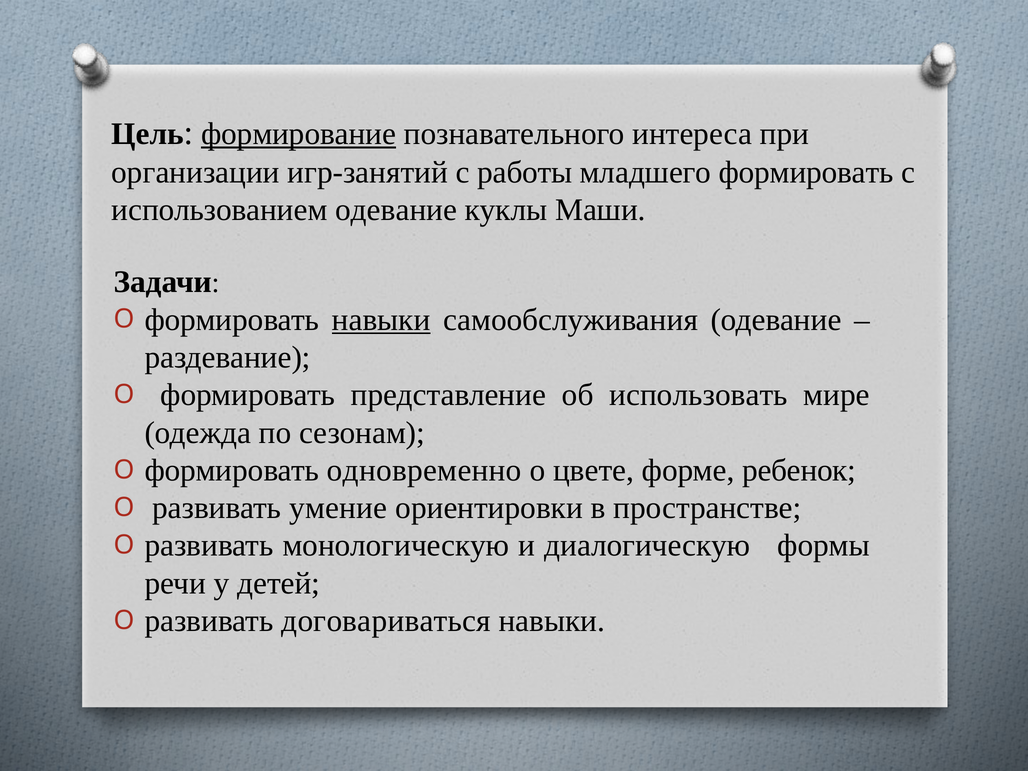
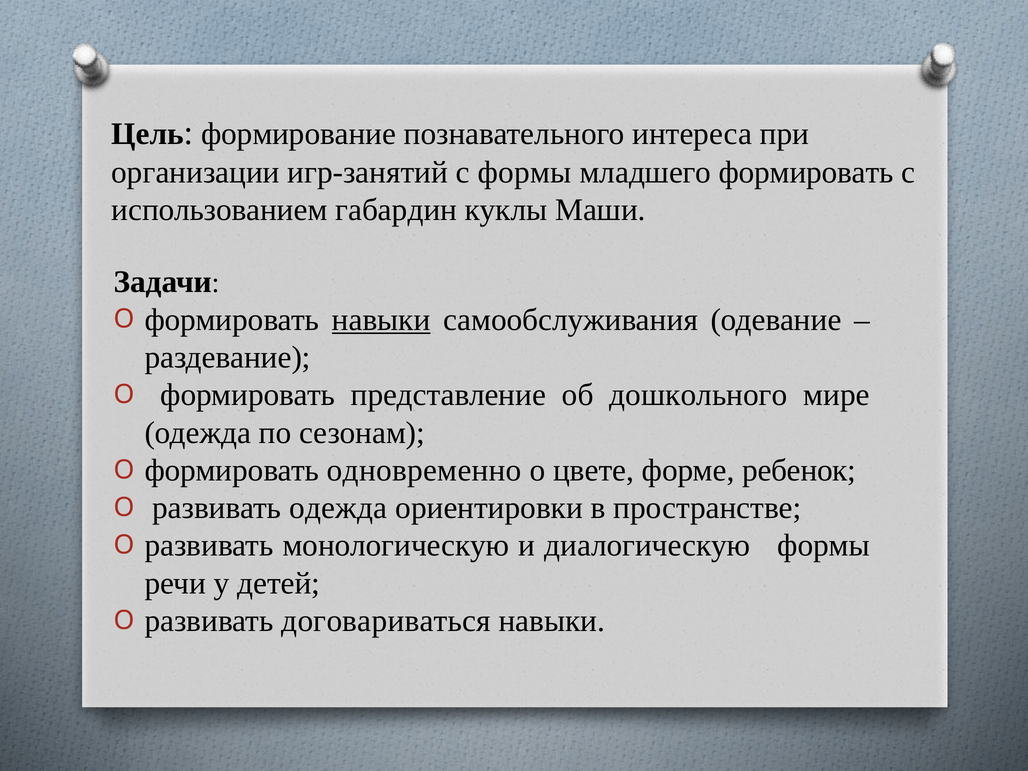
формирование underline: present -> none
с работы: работы -> формы
использованием одевание: одевание -> габардин
использовать: использовать -> дошкольного
развивать умение: умение -> одежда
